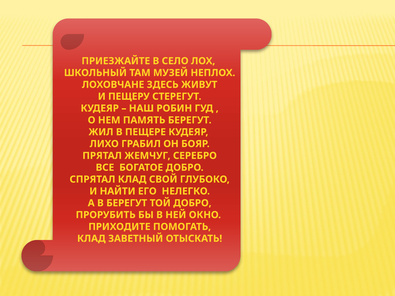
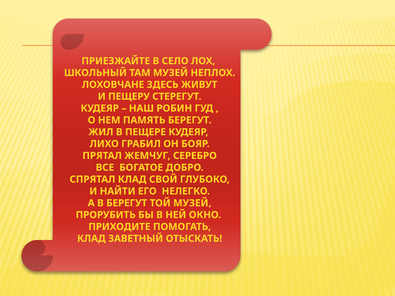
ТОЙ ДОБРО: ДОБРО -> МУЗЕЙ
